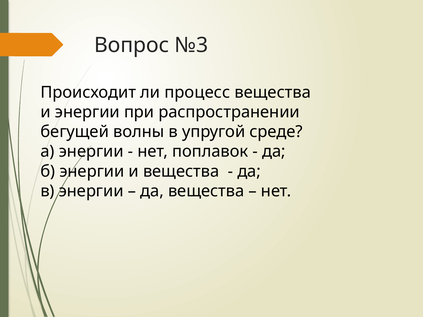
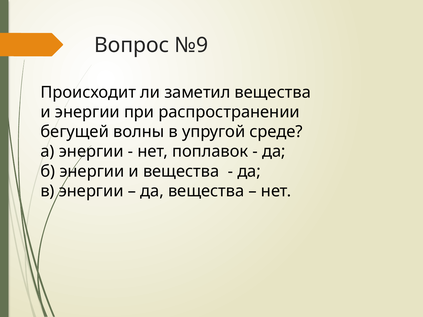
№3: №3 -> №9
процесс: процесс -> заметил
